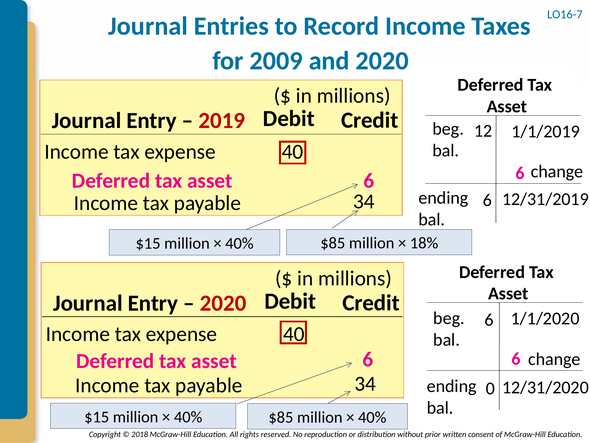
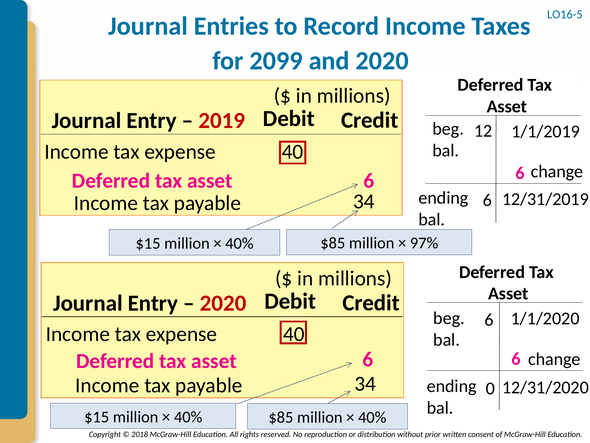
LO16-7: LO16-7 -> LO16-5
2009: 2009 -> 2099
18%: 18% -> 97%
